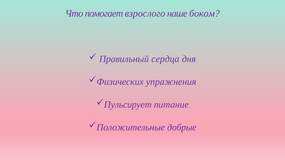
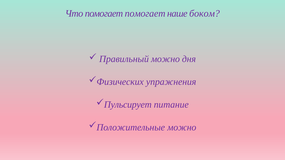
помогает взрослого: взрослого -> помогает
Правильный сердца: сердца -> можно
Положительные добрые: добрые -> можно
